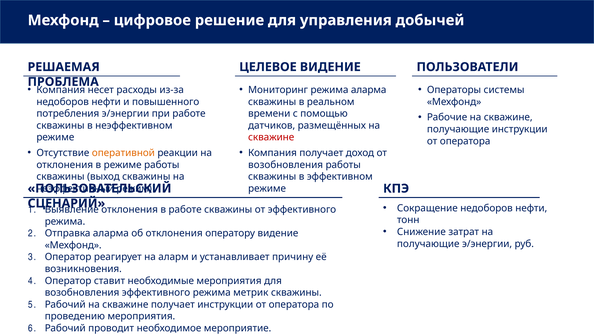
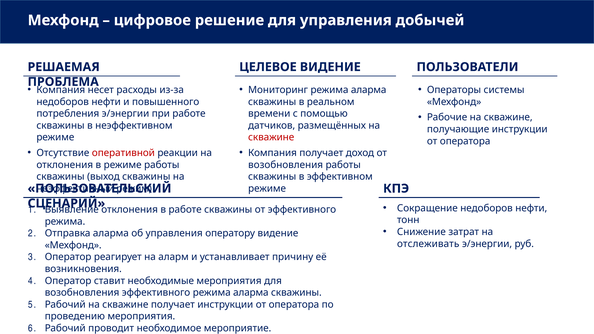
оперативной colour: orange -> red
об отклонения: отклонения -> управления
получающие at (428, 244): получающие -> отслеживать
эффективного режима метрик: метрик -> аларма
